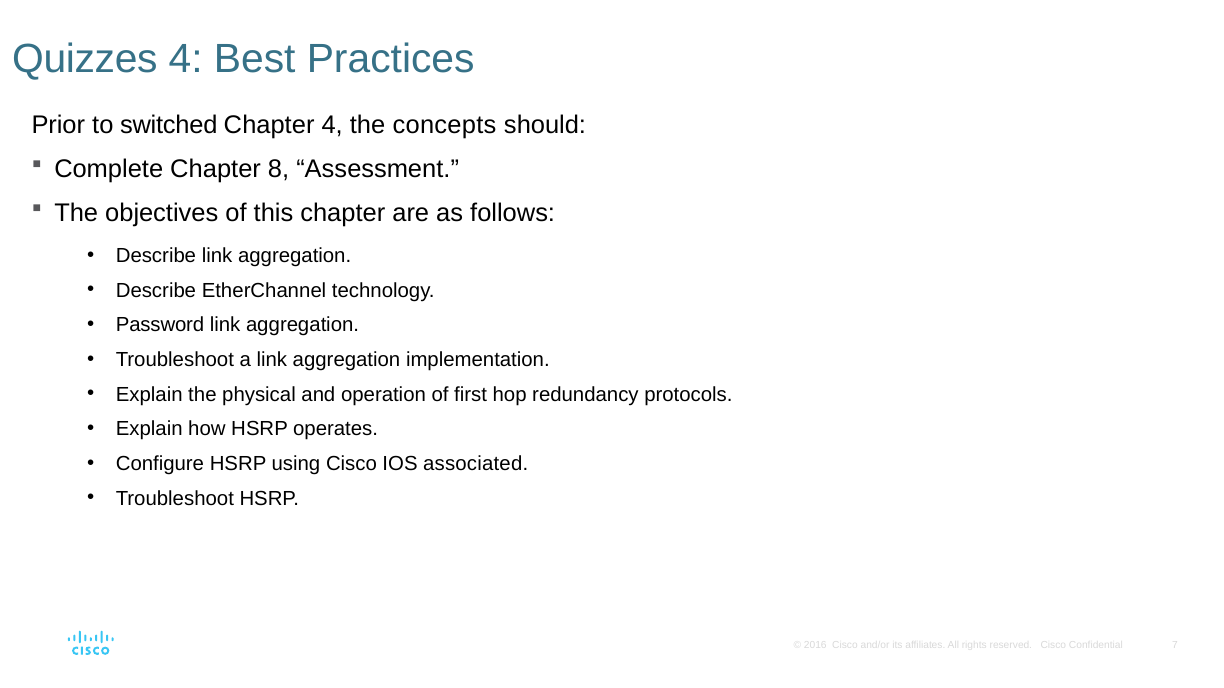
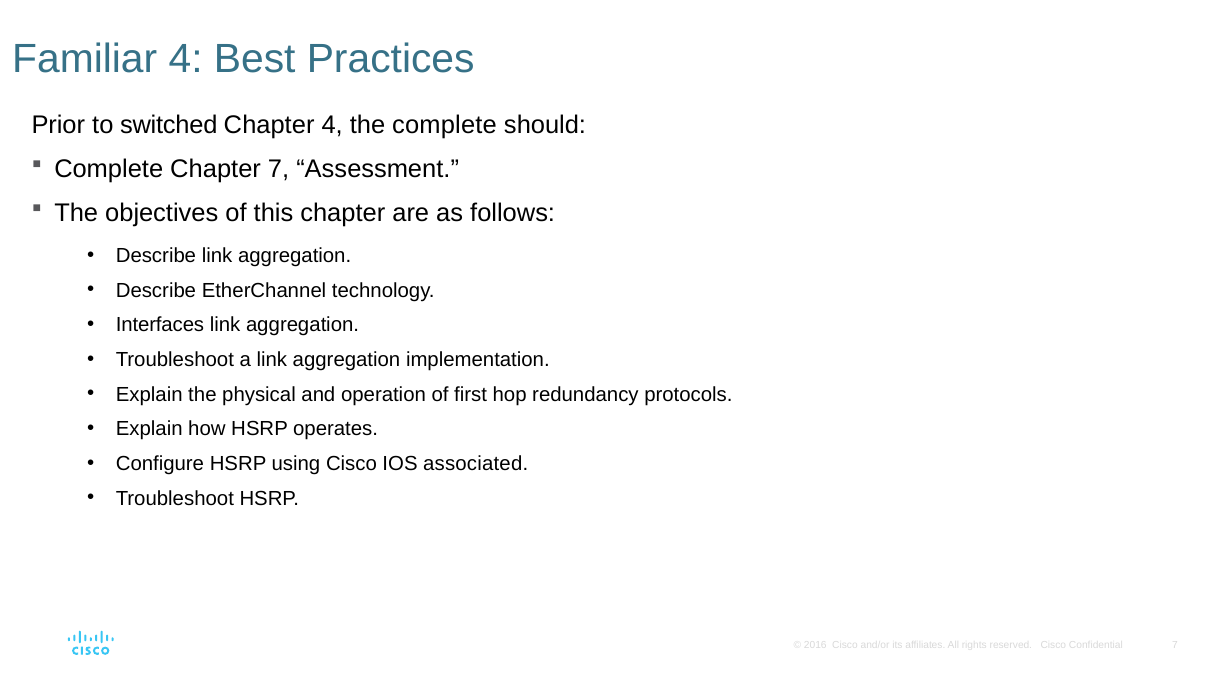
Quizzes: Quizzes -> Familiar
the concepts: concepts -> complete
Chapter 8: 8 -> 7
Password: Password -> Interfaces
